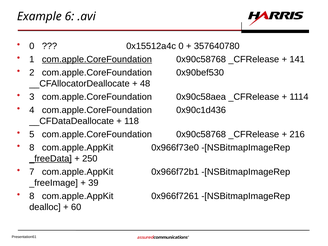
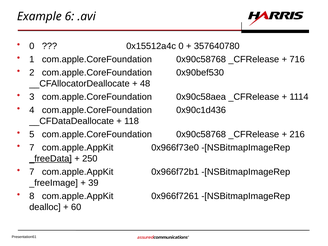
com.apple.CoreFoundation at (97, 59) underline: present -> none
141: 141 -> 716
8 at (32, 148): 8 -> 7
